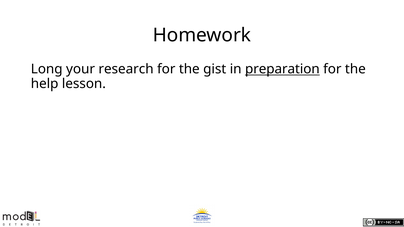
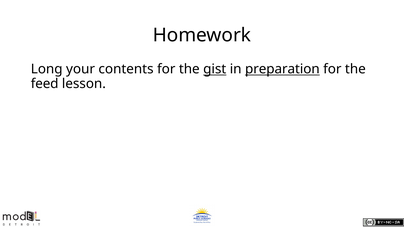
research: research -> contents
gist underline: none -> present
help: help -> feed
